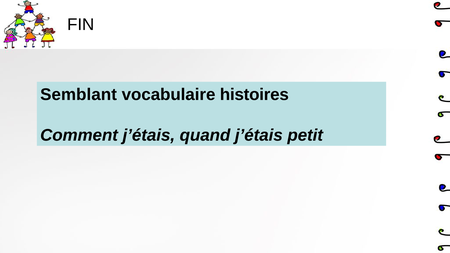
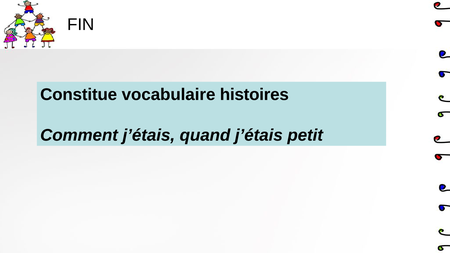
Semblant: Semblant -> Constitue
